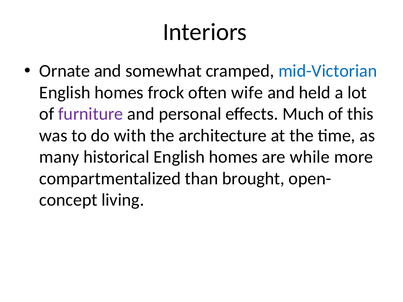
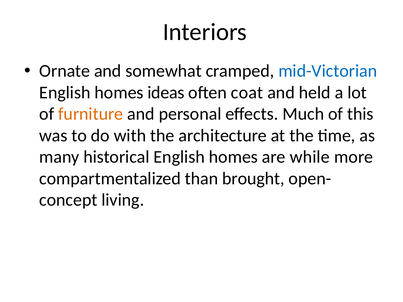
frock: frock -> ideas
wife: wife -> coat
furniture colour: purple -> orange
